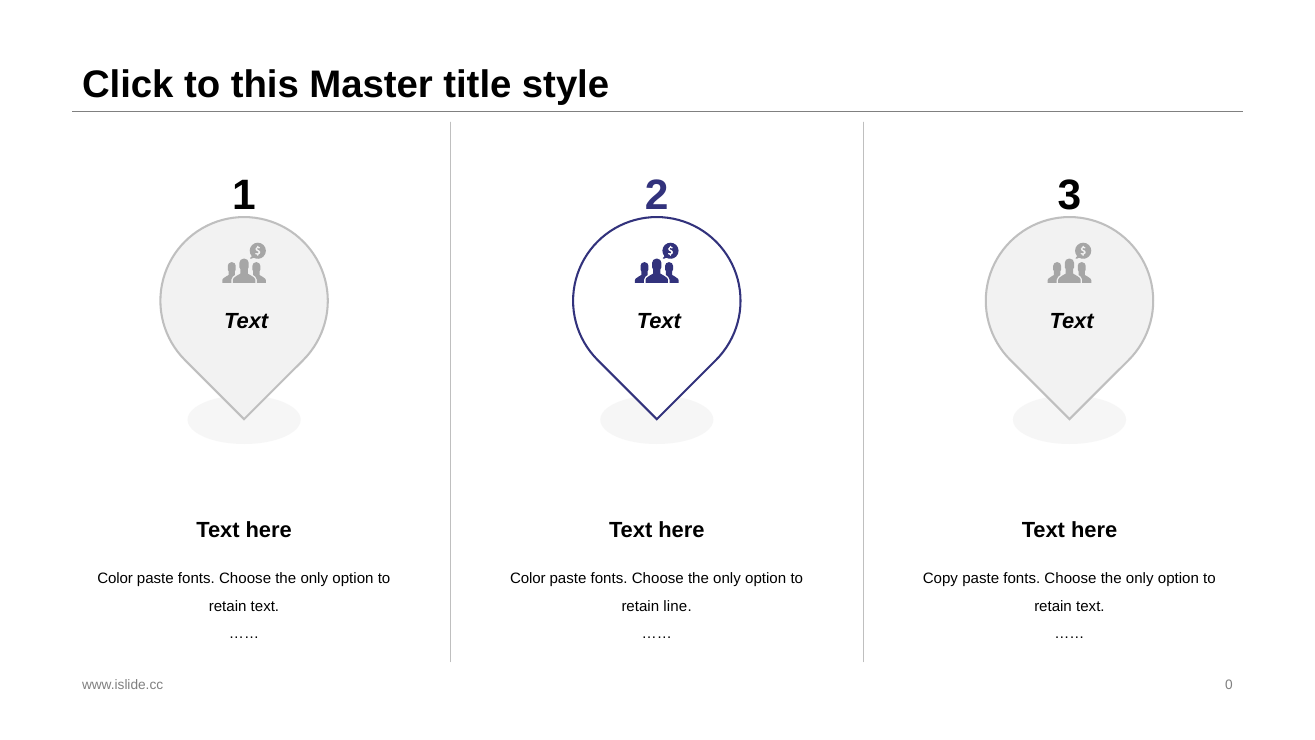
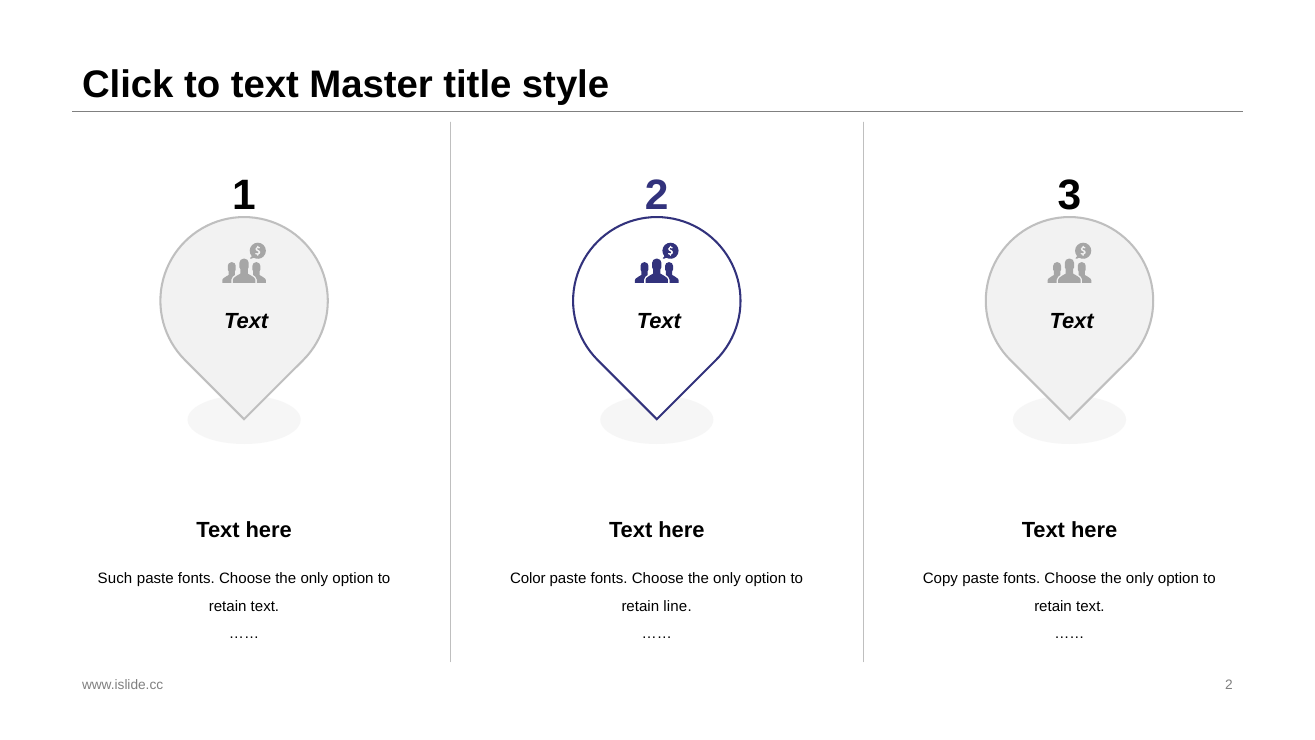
to this: this -> text
Color at (115, 579): Color -> Such
www.islide.cc 0: 0 -> 2
